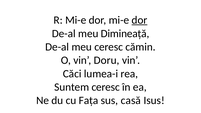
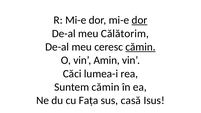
Dimineață: Dimineață -> Călătorim
cămin at (141, 47) underline: none -> present
Doru: Doru -> Amin
Suntem ceresc: ceresc -> cămin
